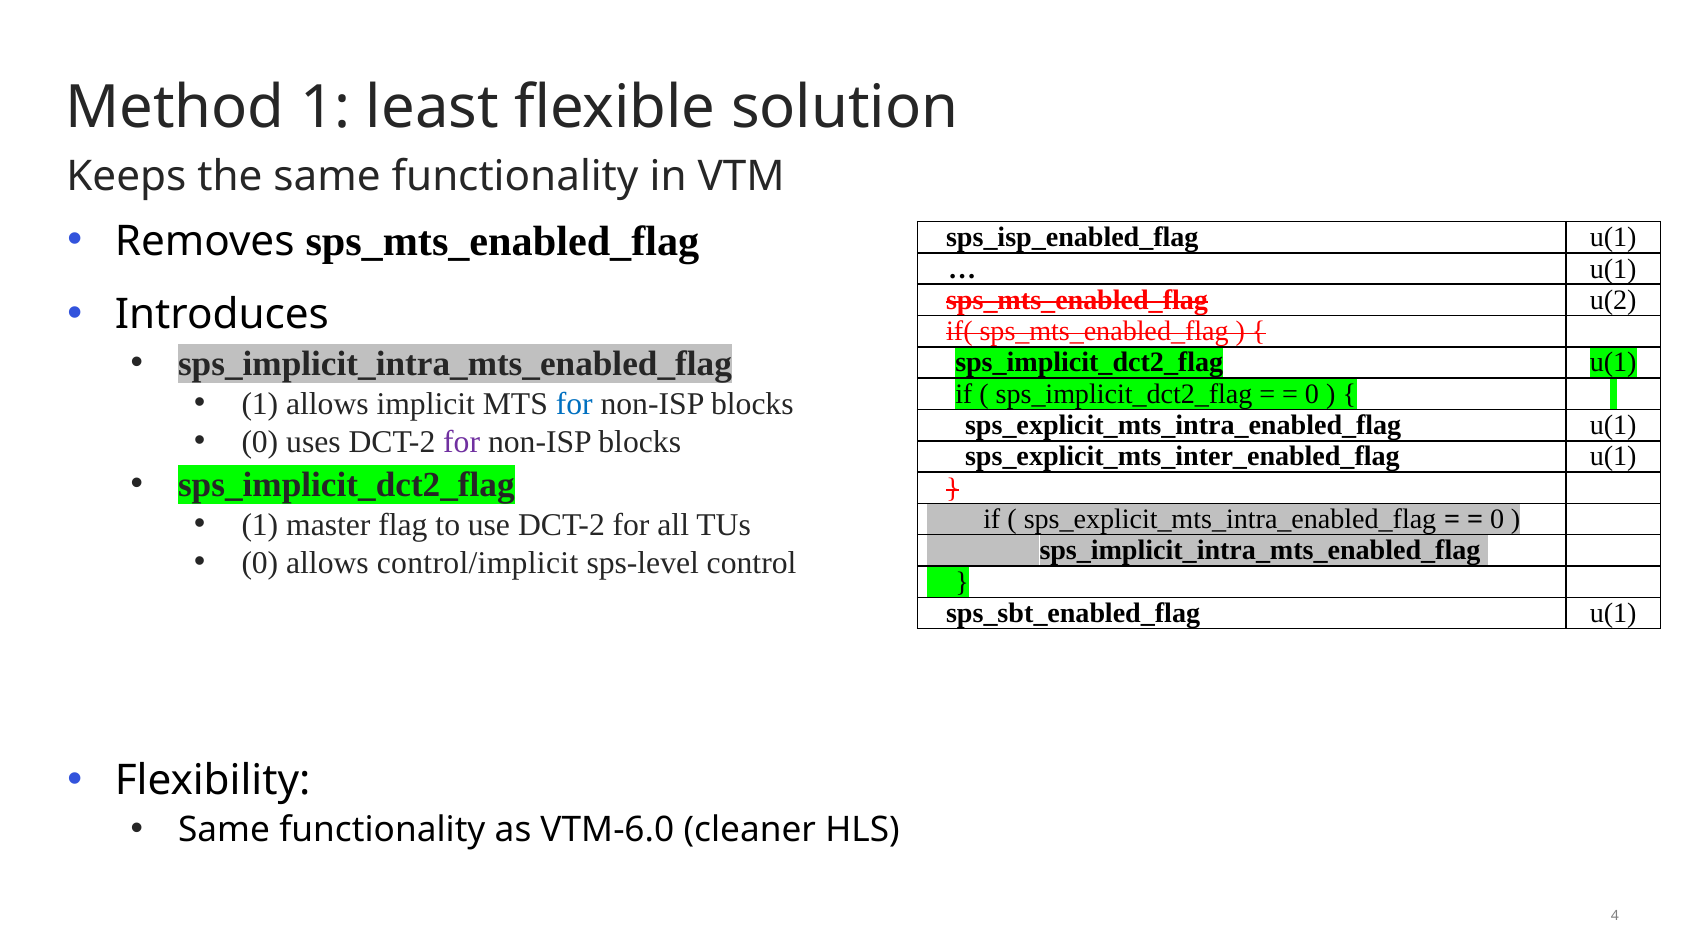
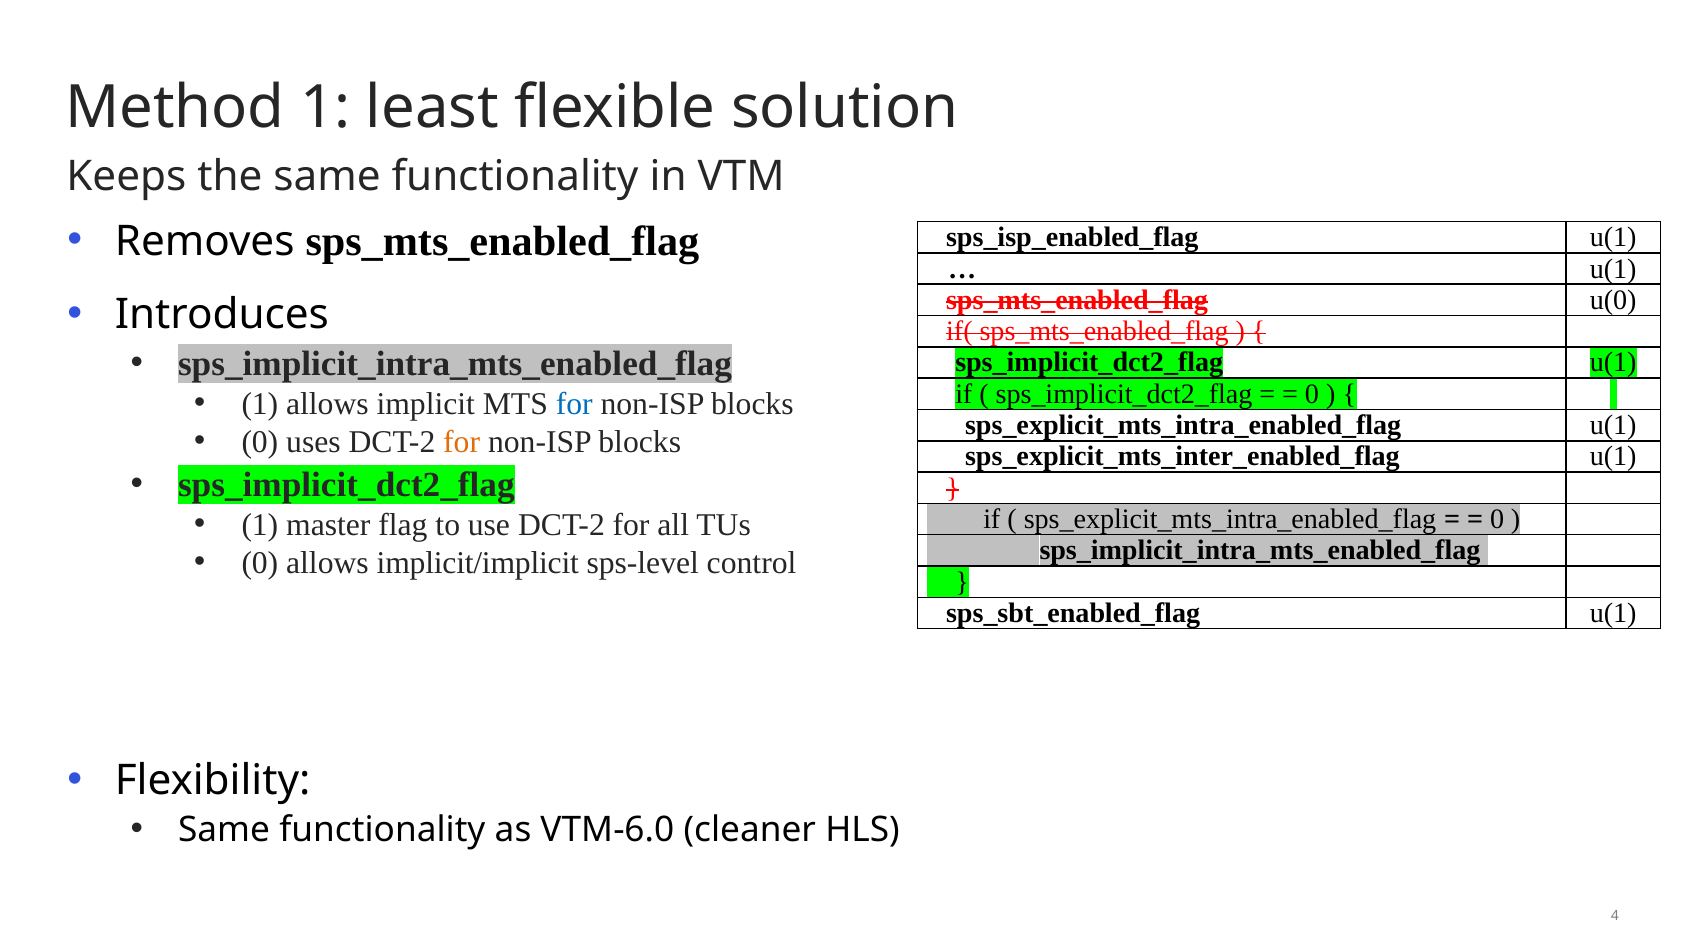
u(2: u(2 -> u(0
for at (462, 442) colour: purple -> orange
control/implicit: control/implicit -> implicit/implicit
